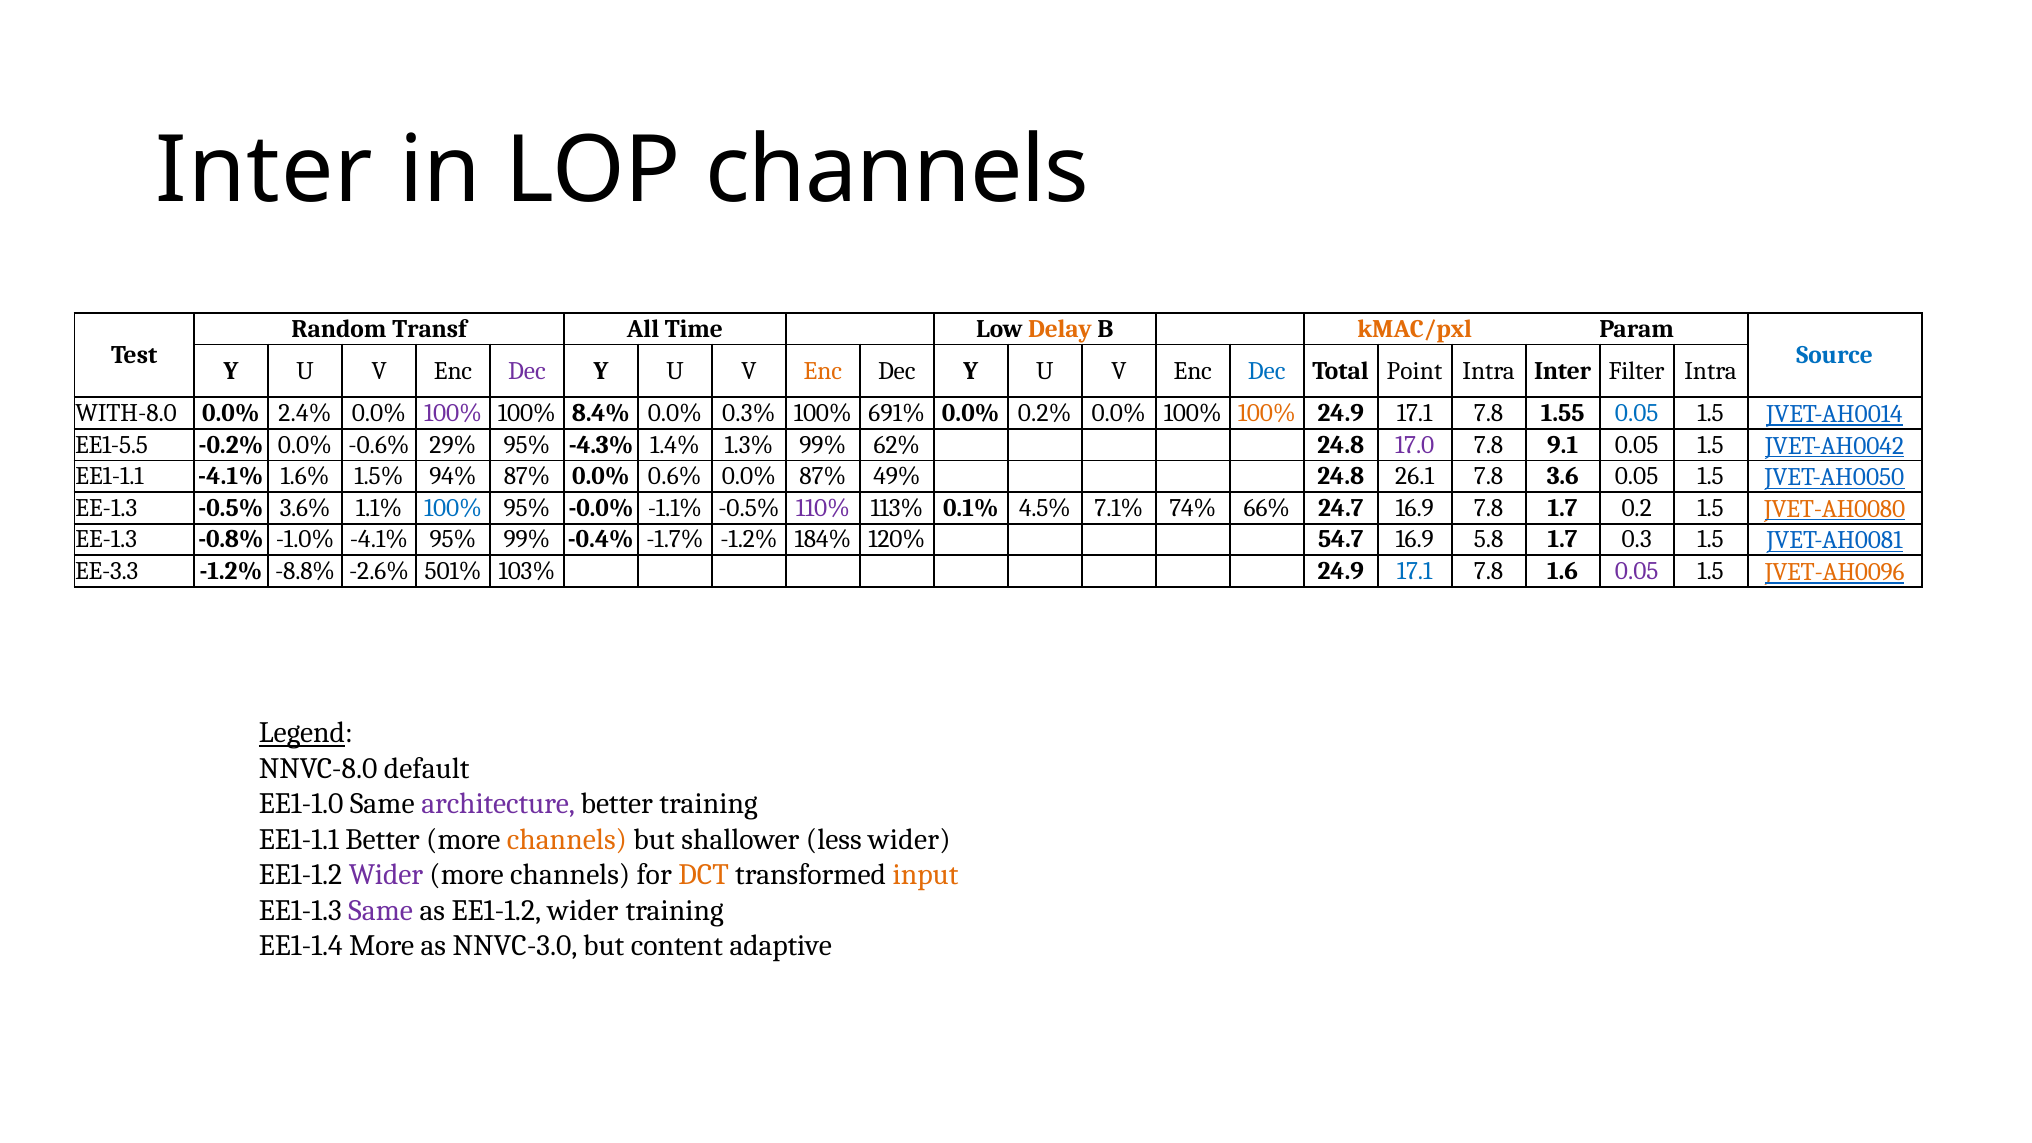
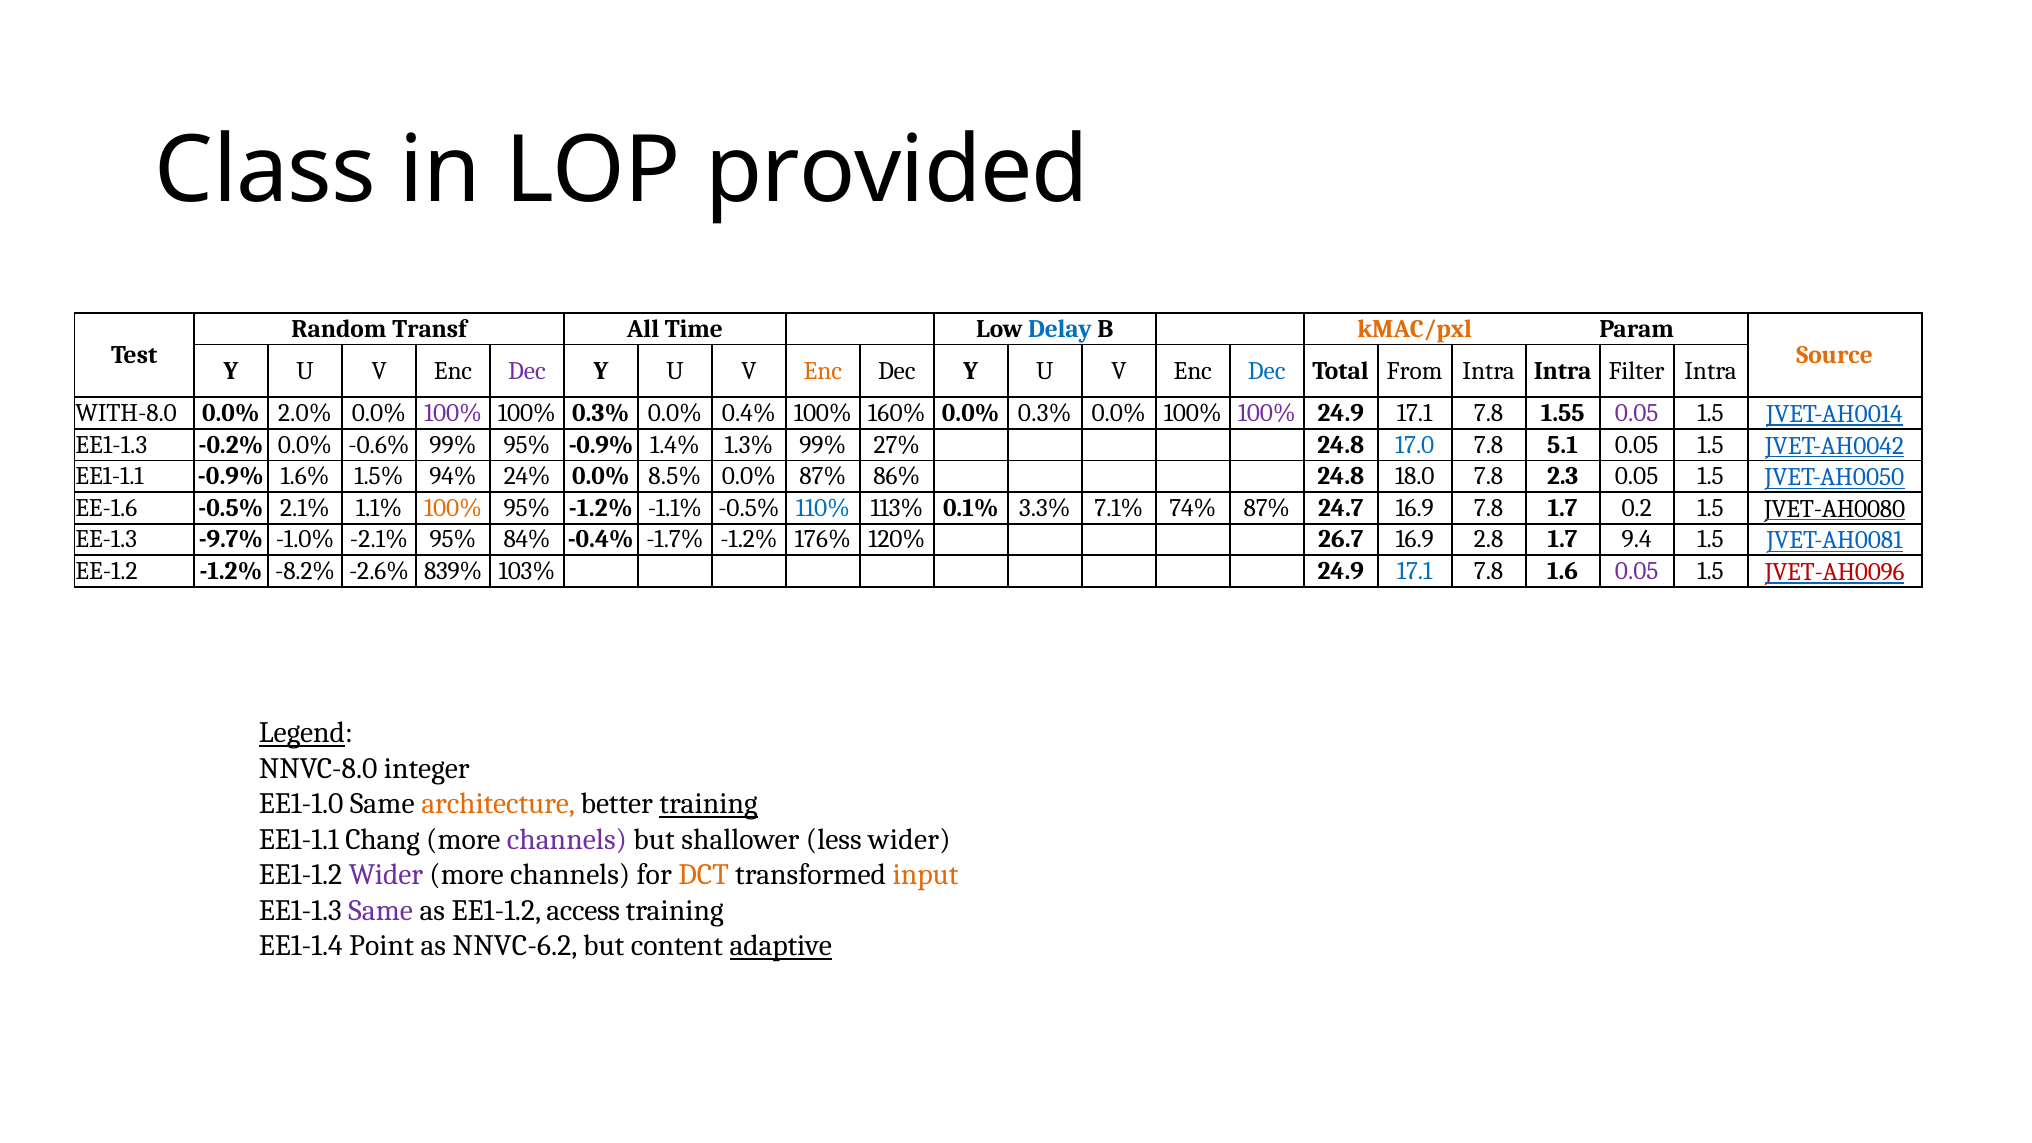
Inter at (265, 171): Inter -> Class
LOP channels: channels -> provided
Delay colour: orange -> blue
Source colour: blue -> orange
Point: Point -> From
Intra Inter: Inter -> Intra
2.4%: 2.4% -> 2.0%
100% 8.4%: 8.4% -> 0.3%
0.3%: 0.3% -> 0.4%
691%: 691% -> 160%
0.0% 0.2%: 0.2% -> 0.3%
100% at (1267, 413) colour: orange -> purple
0.05 at (1637, 413) colour: blue -> purple
EE1-5.5 at (112, 445): EE1-5.5 -> EE1-1.3
-0.6% 29%: 29% -> 99%
95% -4.3%: -4.3% -> -0.9%
62%: 62% -> 27%
17.0 colour: purple -> blue
9.1: 9.1 -> 5.1
EE1-1.1 -4.1%: -4.1% -> -0.9%
94% 87%: 87% -> 24%
0.6%: 0.6% -> 8.5%
49%: 49% -> 86%
26.1: 26.1 -> 18.0
3.6: 3.6 -> 2.3
EE-1.3 at (106, 508): EE-1.3 -> EE-1.6
3.6%: 3.6% -> 2.1%
100% at (453, 508) colour: blue -> orange
95% -0.0%: -0.0% -> -1.2%
110% colour: purple -> blue
4.5%: 4.5% -> 3.3%
74% 66%: 66% -> 87%
JVET-AH0080 colour: orange -> black
-0.8%: -0.8% -> -9.7%
-1.0% -4.1%: -4.1% -> -2.1%
95% 99%: 99% -> 84%
184%: 184% -> 176%
54.7: 54.7 -> 26.7
5.8: 5.8 -> 2.8
0.3: 0.3 -> 9.4
EE-3.3: EE-3.3 -> EE-1.2
-8.8%: -8.8% -> -8.2%
501%: 501% -> 839%
JVET-AH0096 colour: orange -> red
default: default -> integer
architecture colour: purple -> orange
training at (709, 804) underline: none -> present
EE1-1.1 Better: Better -> Chang
channels at (567, 839) colour: orange -> purple
as EE1-1.2 wider: wider -> access
EE1-1.4 More: More -> Point
NNVC-3.0: NNVC-3.0 -> NNVC-6.2
adaptive underline: none -> present
